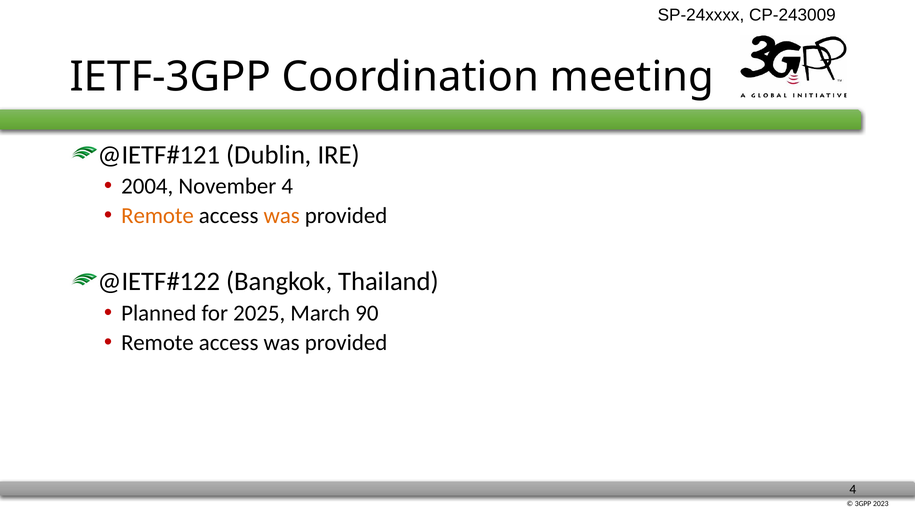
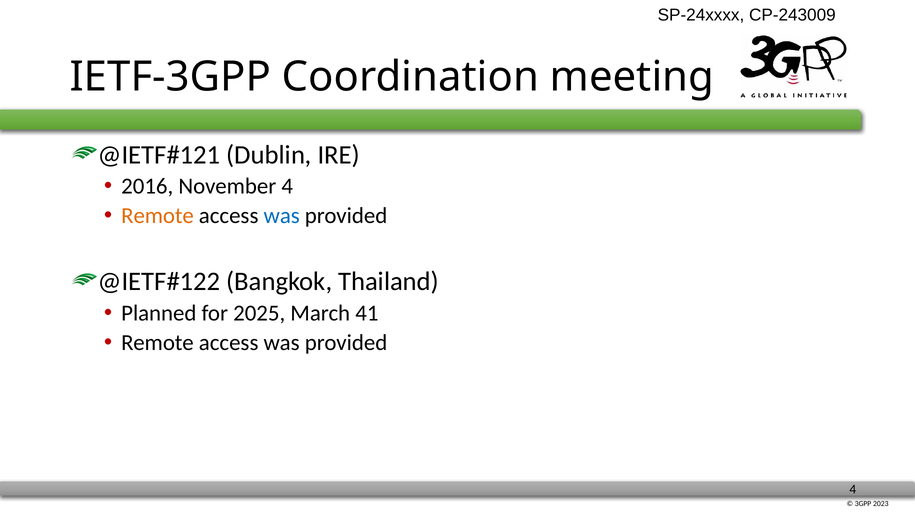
2004: 2004 -> 2016
was at (282, 216) colour: orange -> blue
90: 90 -> 41
